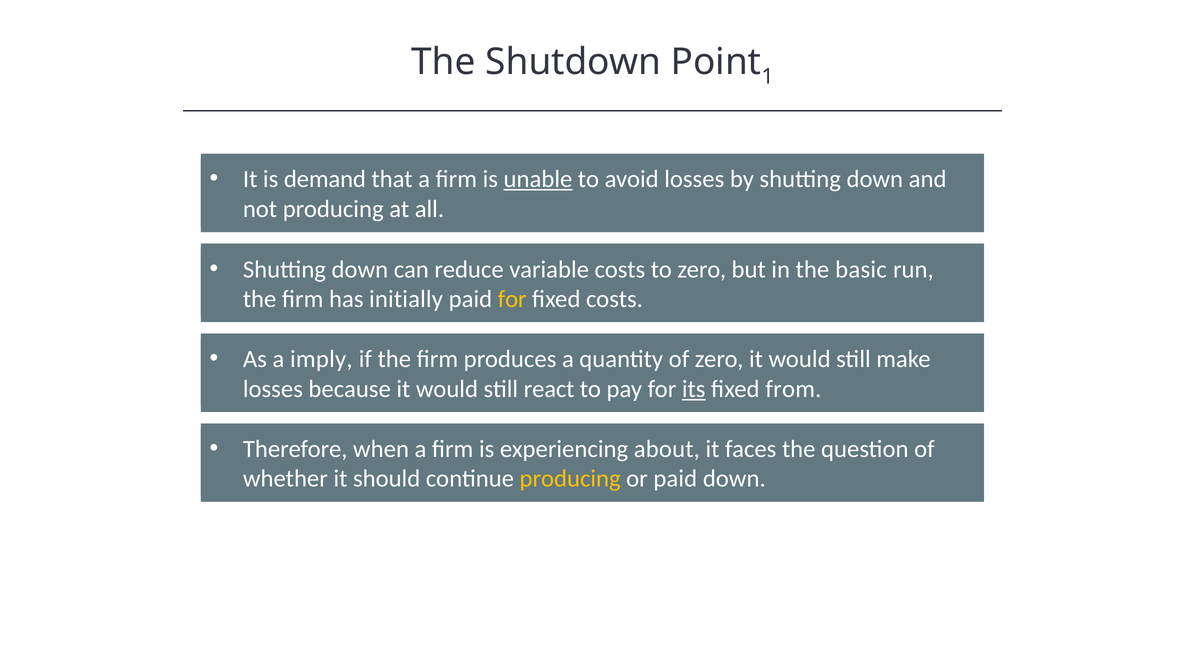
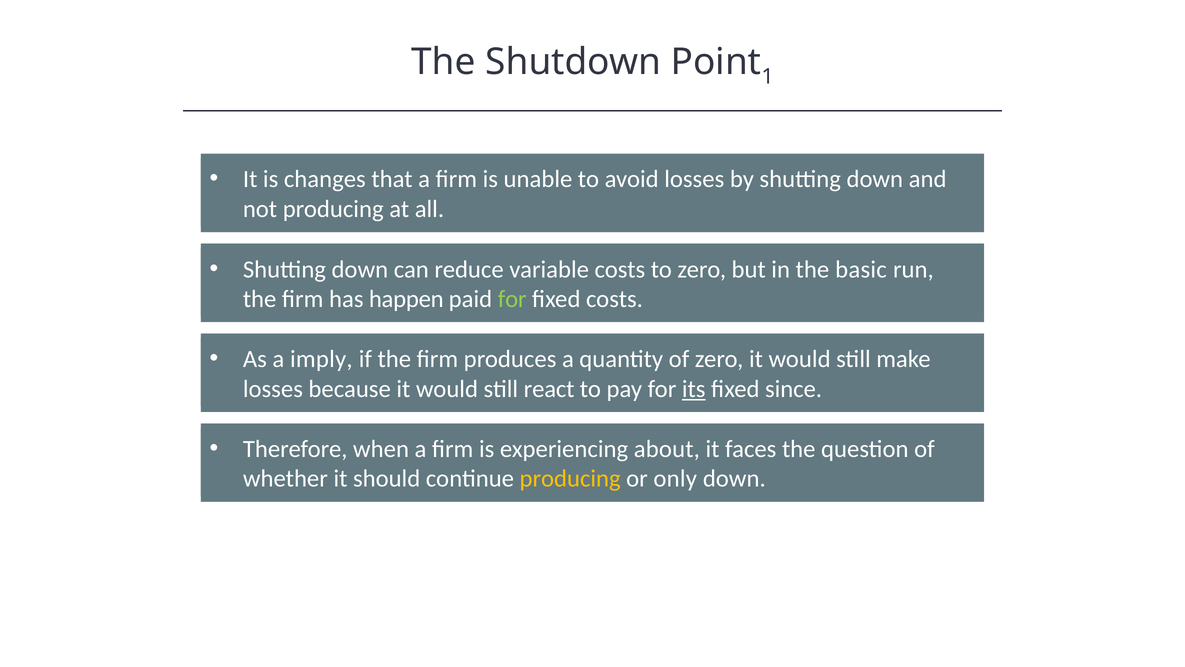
demand: demand -> changes
unable underline: present -> none
initially: initially -> happen
for at (512, 299) colour: yellow -> light green
from: from -> since
or paid: paid -> only
